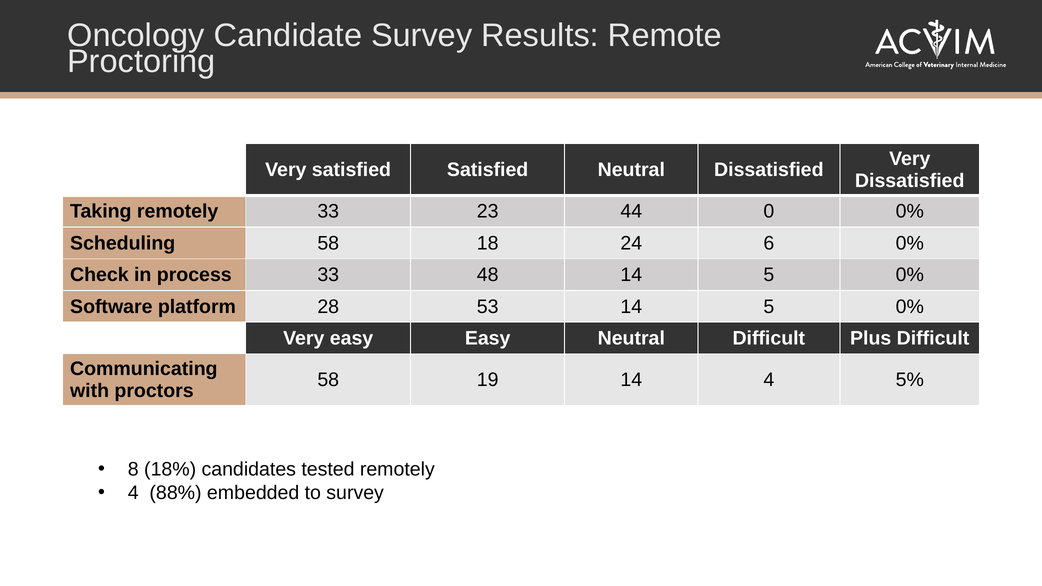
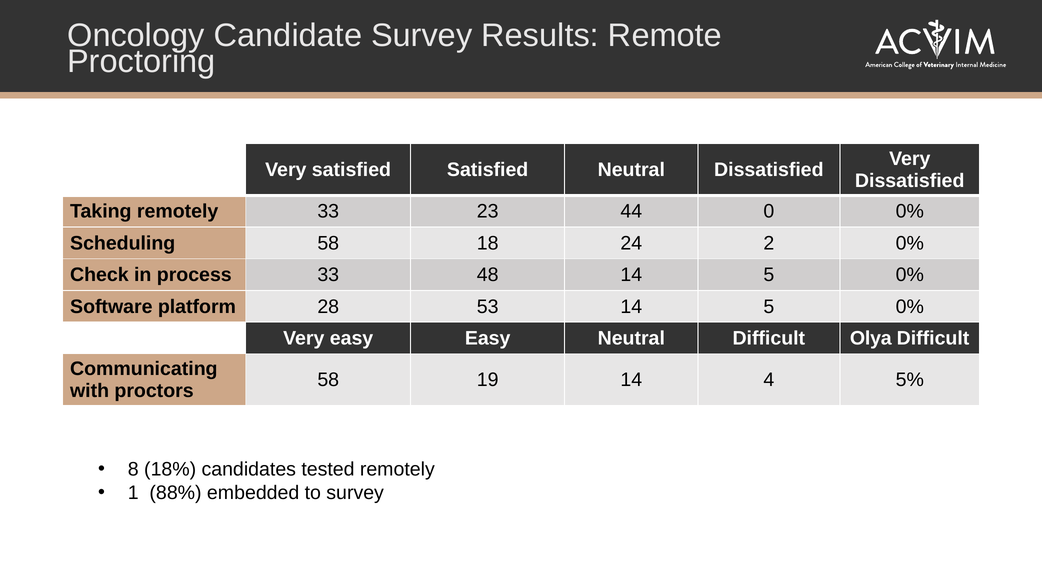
6: 6 -> 2
Plus: Plus -> Olya
4 at (133, 493): 4 -> 1
